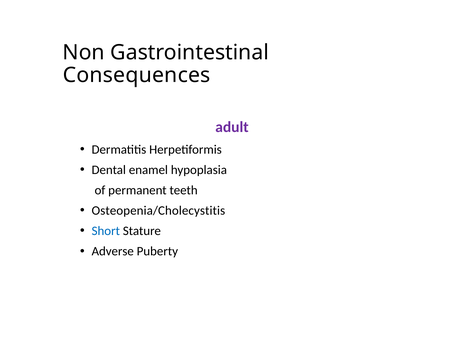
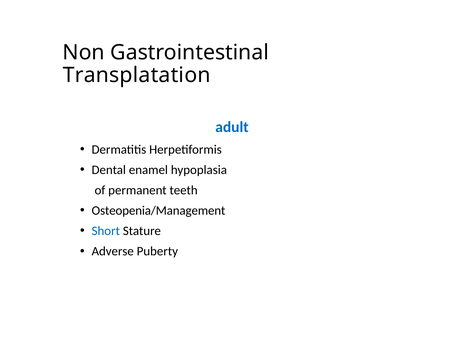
Consequences: Consequences -> Transplatation
adult colour: purple -> blue
Osteopenia/Cholecystitis: Osteopenia/Cholecystitis -> Osteopenia/Management
